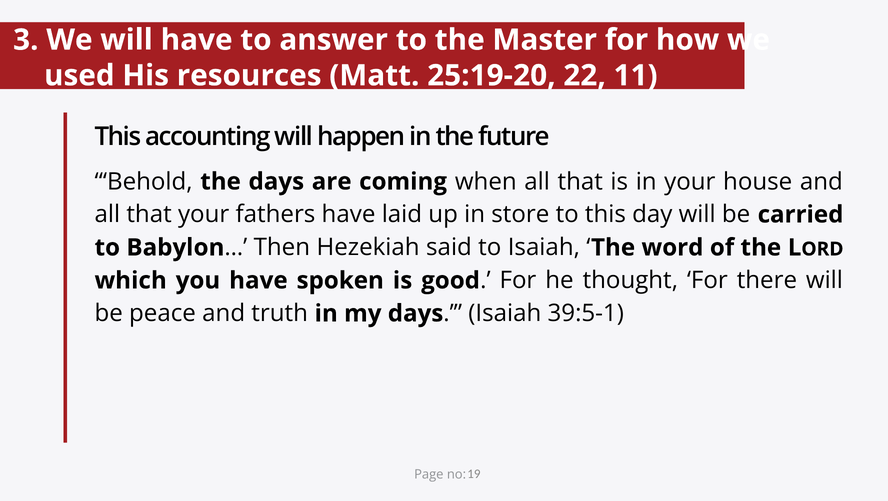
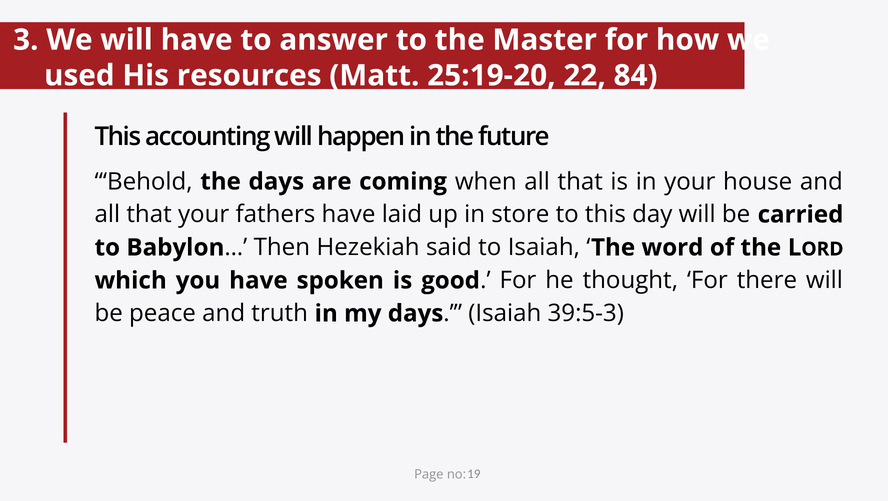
11: 11 -> 84
39:5-1: 39:5-1 -> 39:5-3
